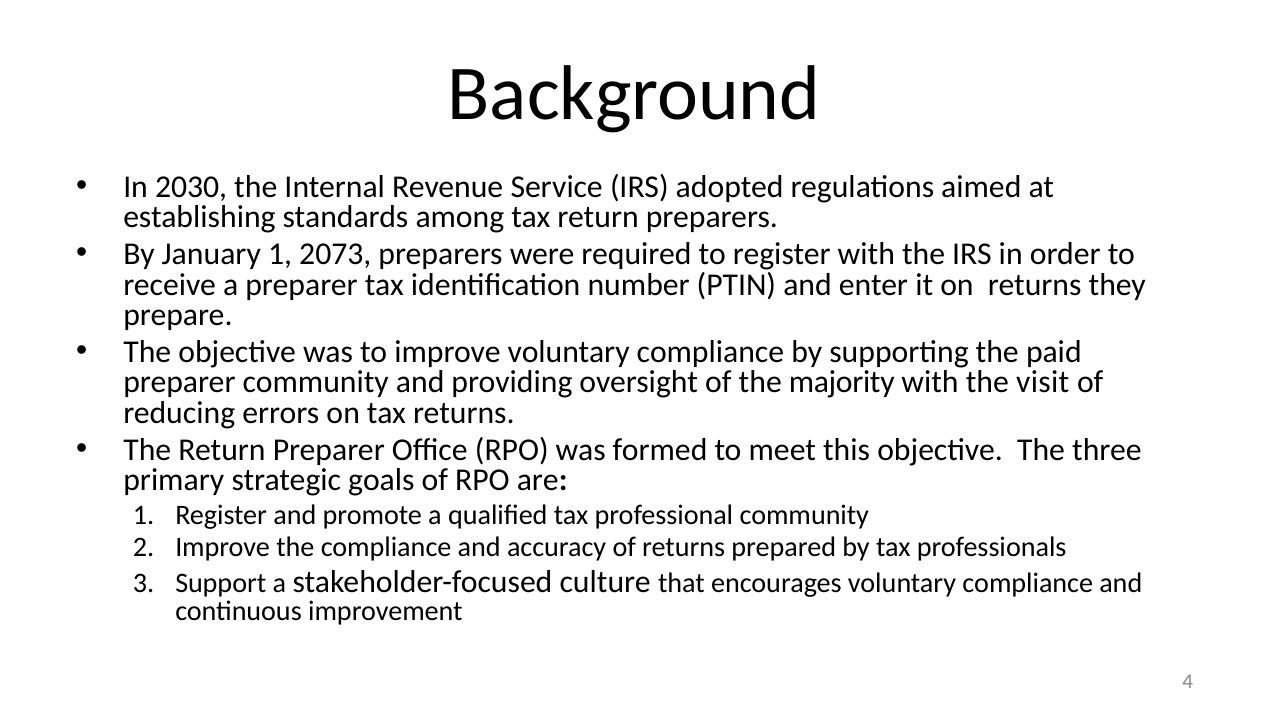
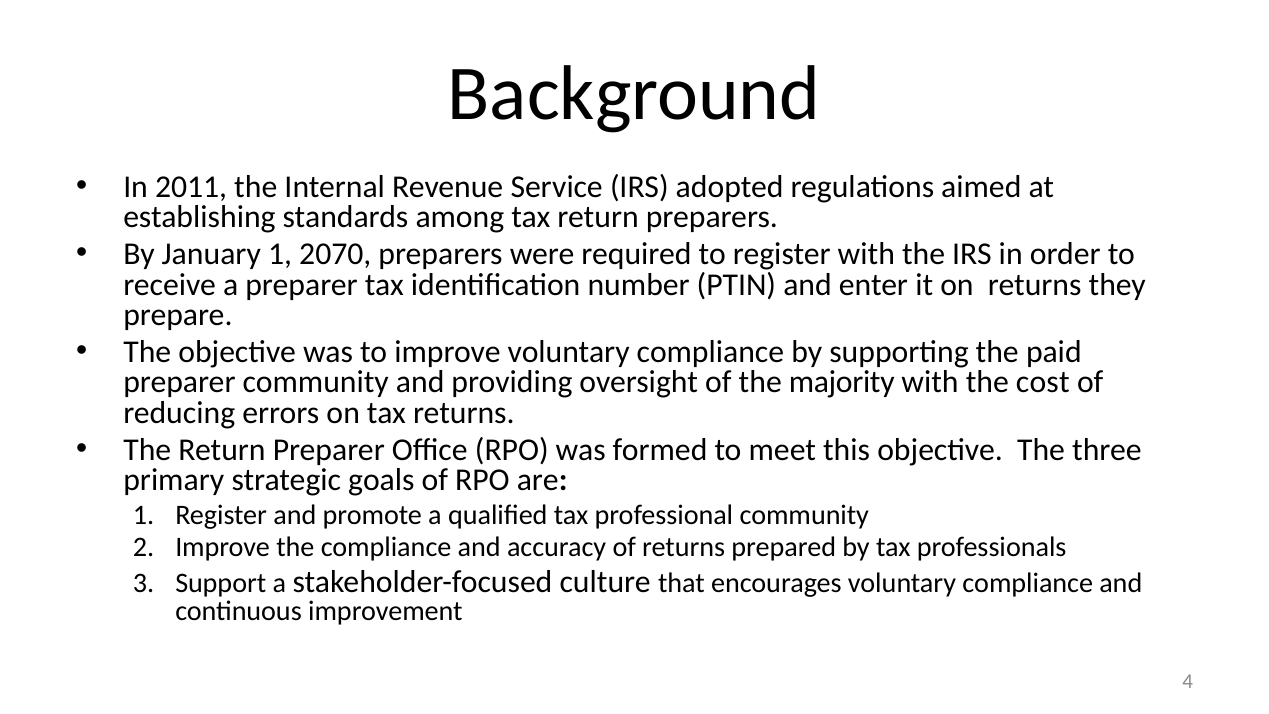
2030: 2030 -> 2011
2073: 2073 -> 2070
visit: visit -> cost
